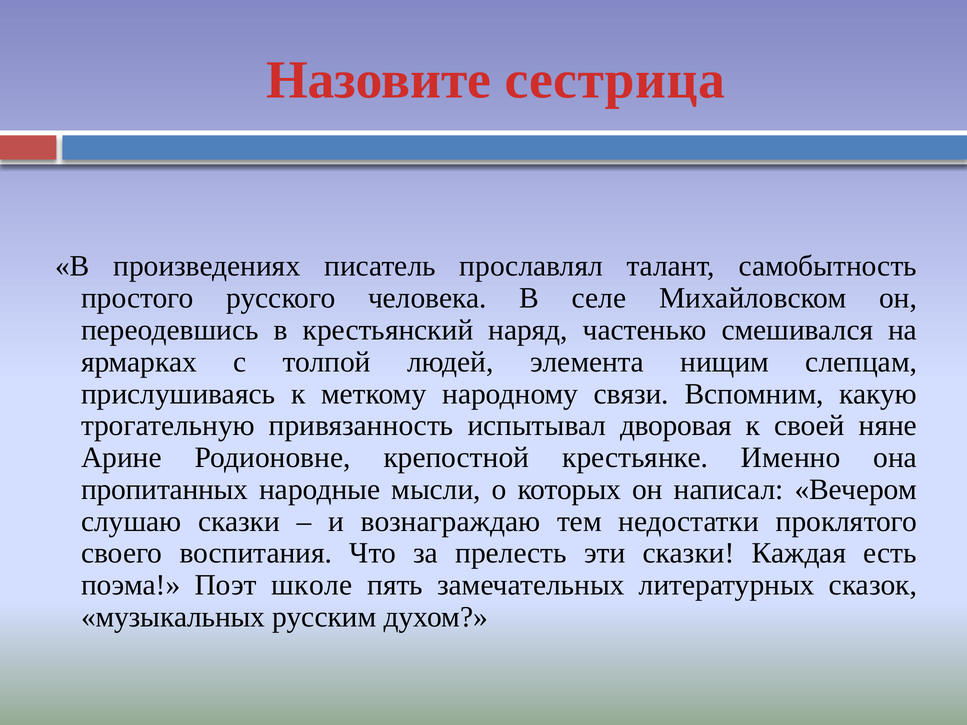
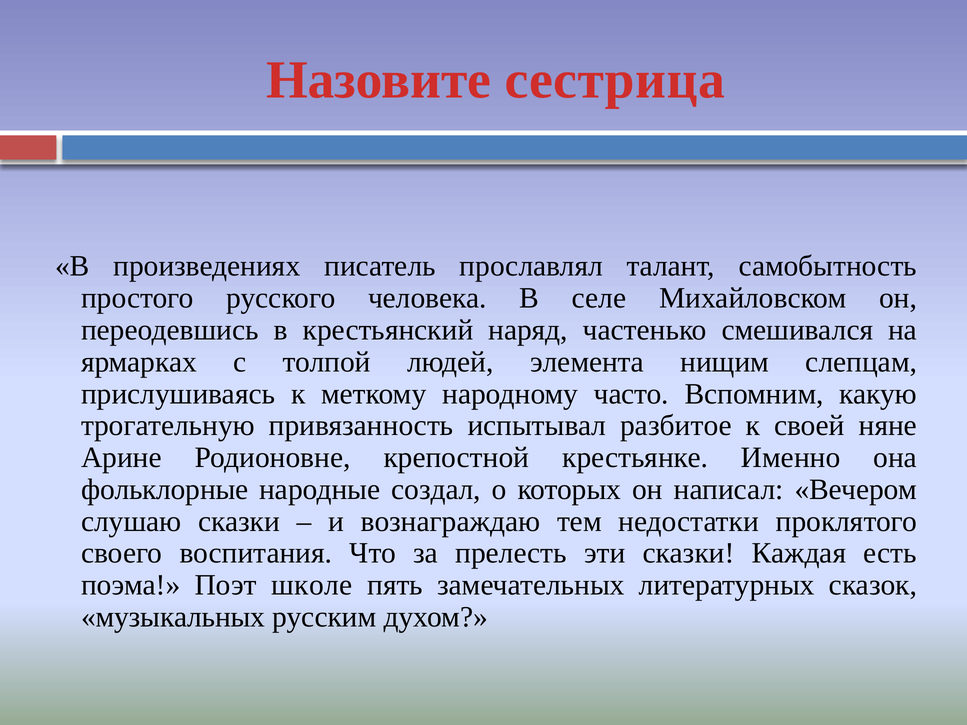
связи: связи -> часто
дворовая: дворовая -> разбитое
пропитанных: пропитанных -> фольклорные
мысли: мысли -> создал
